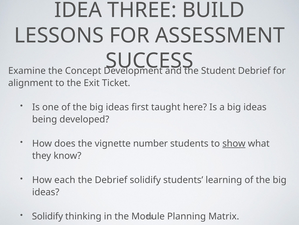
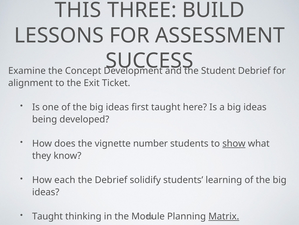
IDEA: IDEA -> THIS
Solidify at (47, 216): Solidify -> Taught
Matrix underline: none -> present
